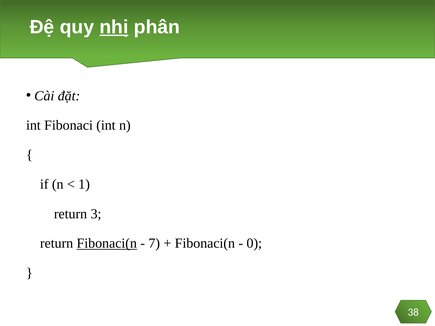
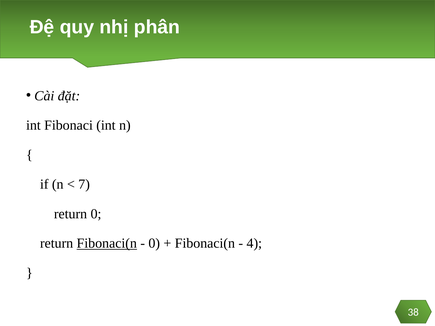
nhị underline: present -> none
1: 1 -> 7
return 3: 3 -> 0
7 at (154, 244): 7 -> 0
0: 0 -> 4
